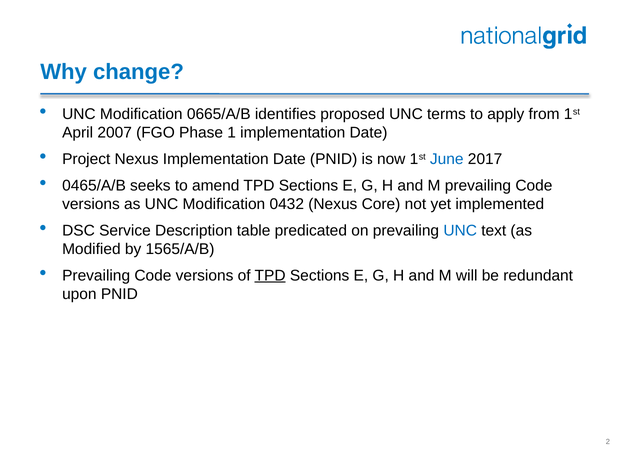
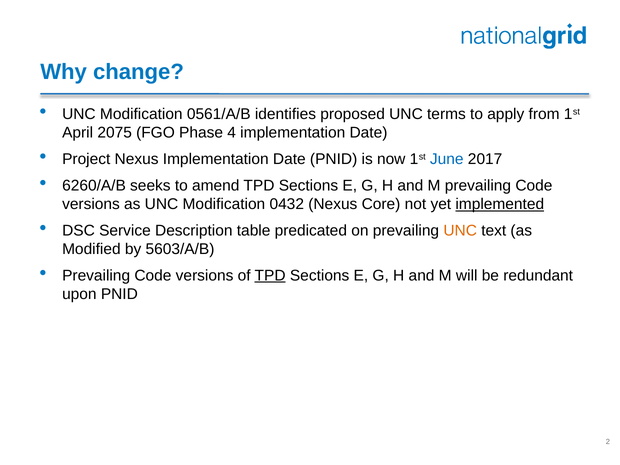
0665/A/B: 0665/A/B -> 0561/A/B
2007: 2007 -> 2075
1: 1 -> 4
0465/A/B: 0465/A/B -> 6260/A/B
implemented underline: none -> present
UNC at (460, 231) colour: blue -> orange
1565/A/B: 1565/A/B -> 5603/A/B
